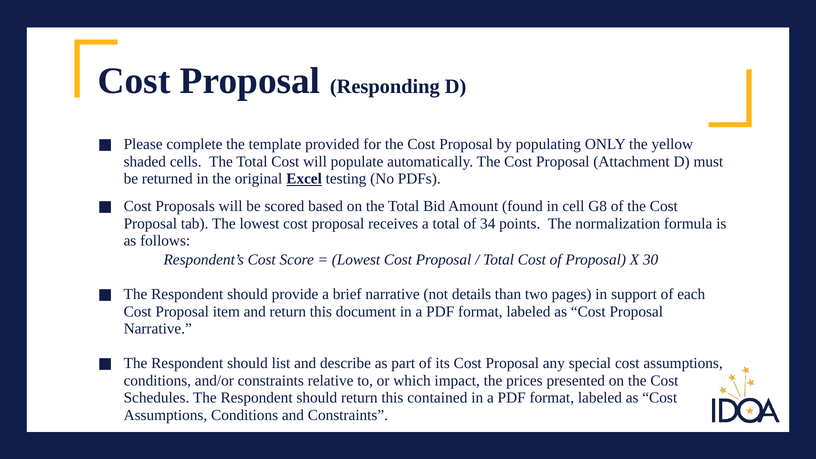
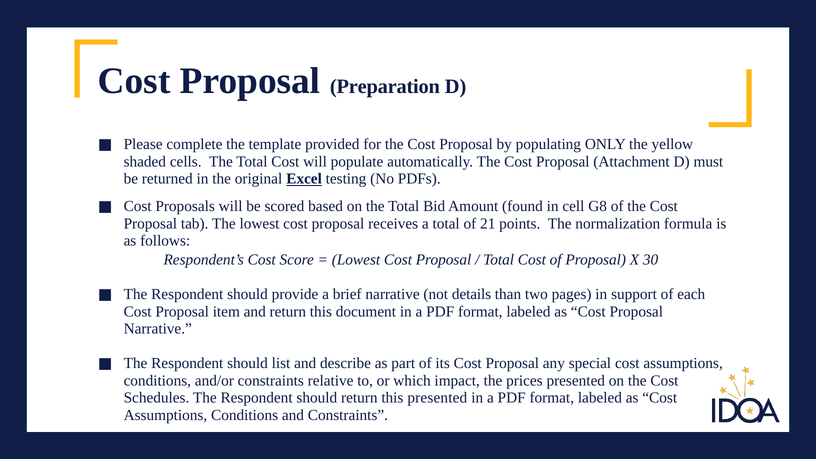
Responding: Responding -> Preparation
34: 34 -> 21
this contained: contained -> presented
